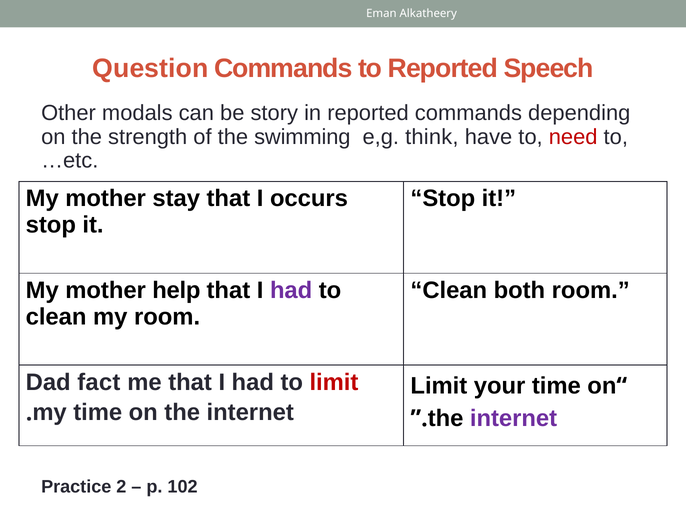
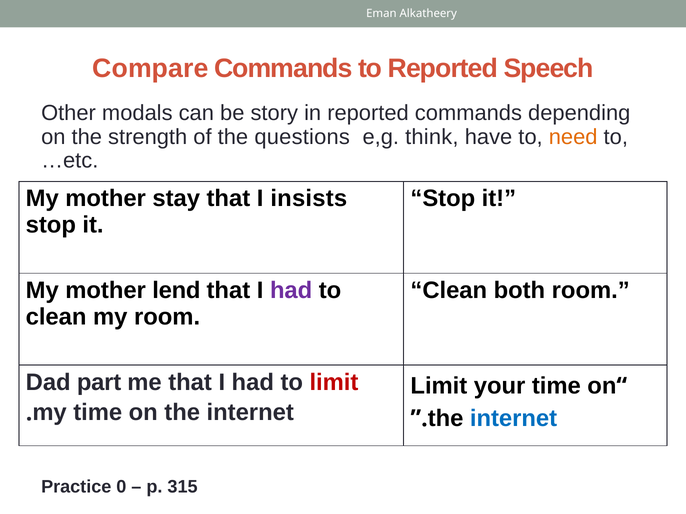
Question: Question -> Compare
swimming: swimming -> questions
need colour: red -> orange
occurs: occurs -> insists
help: help -> lend
fact: fact -> part
internet at (514, 419) colour: purple -> blue
2: 2 -> 0
102: 102 -> 315
